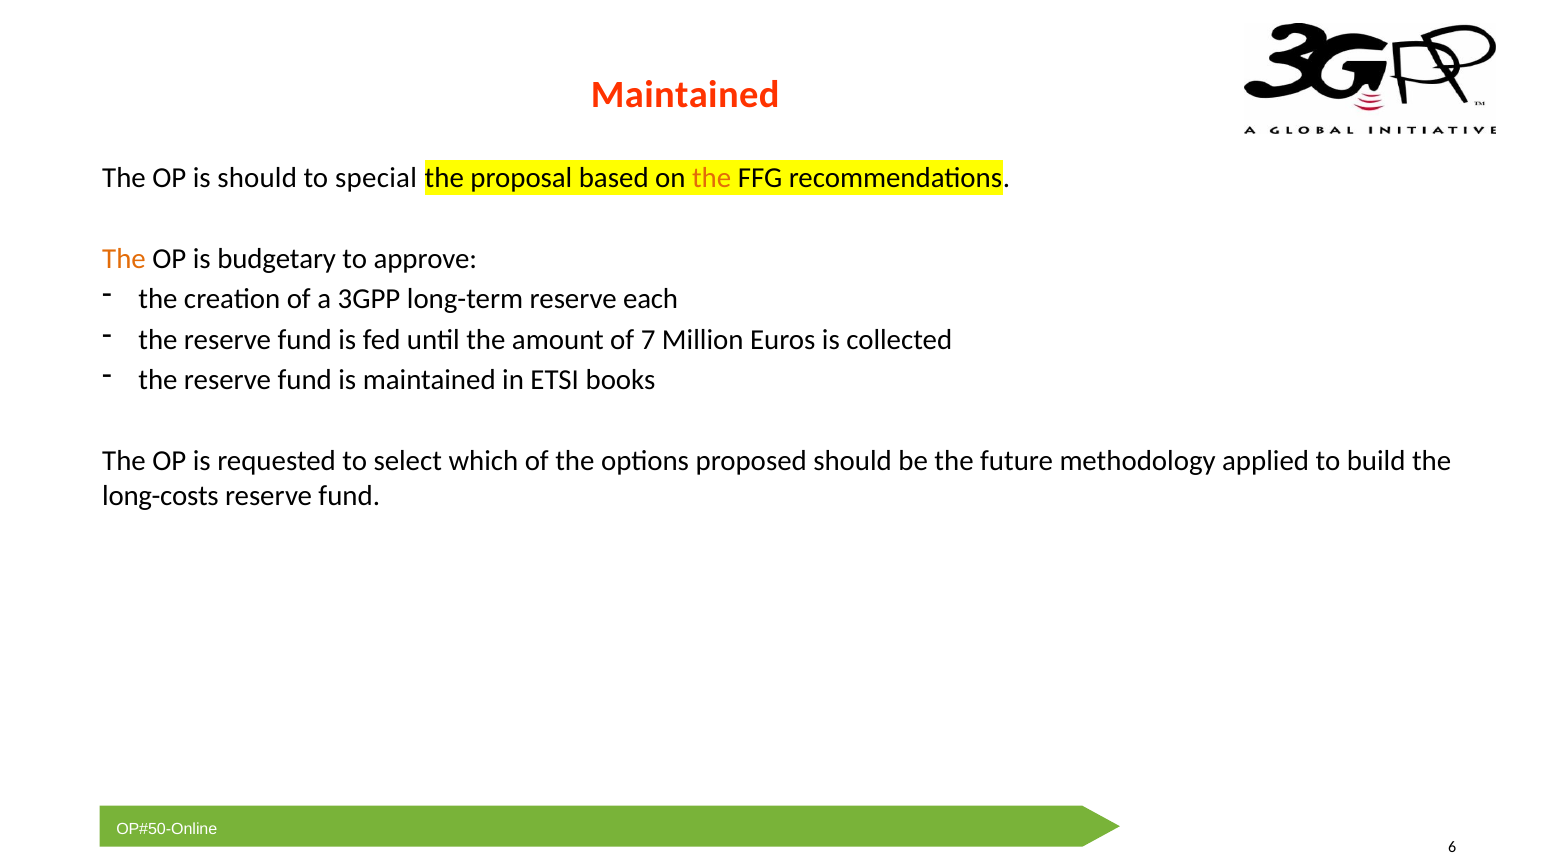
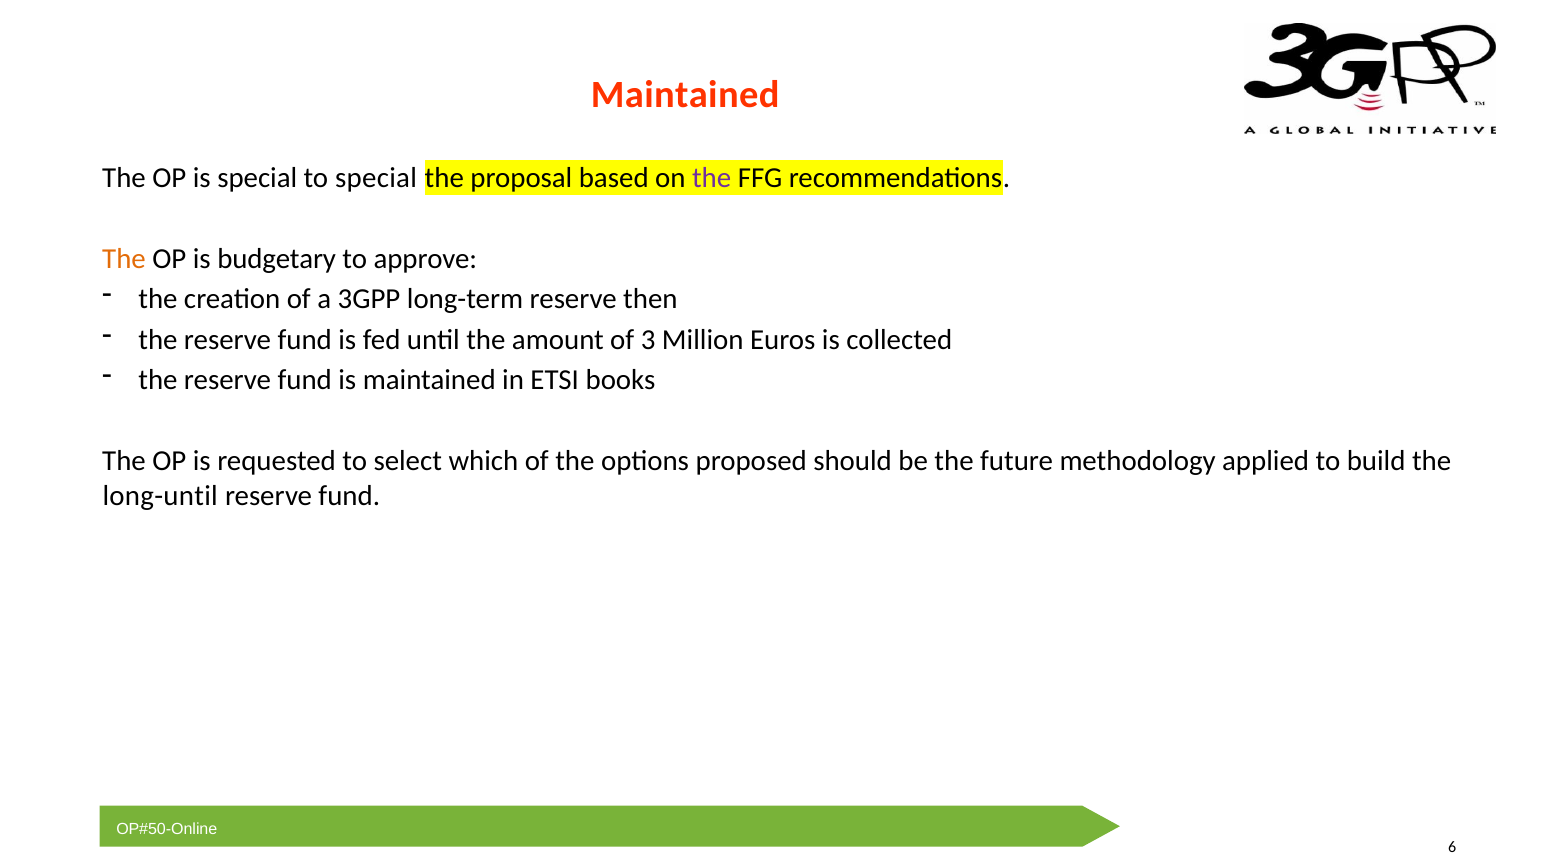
is should: should -> special
the at (712, 178) colour: orange -> purple
each: each -> then
7: 7 -> 3
long-costs: long-costs -> long-until
